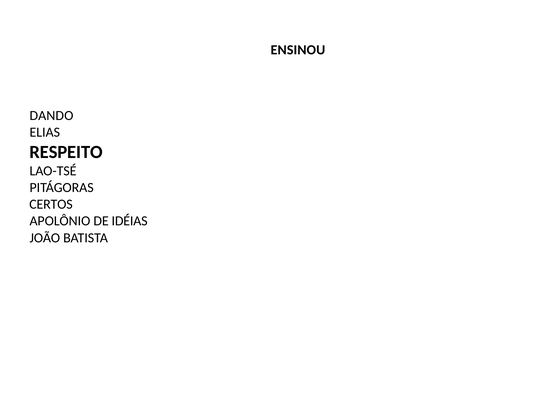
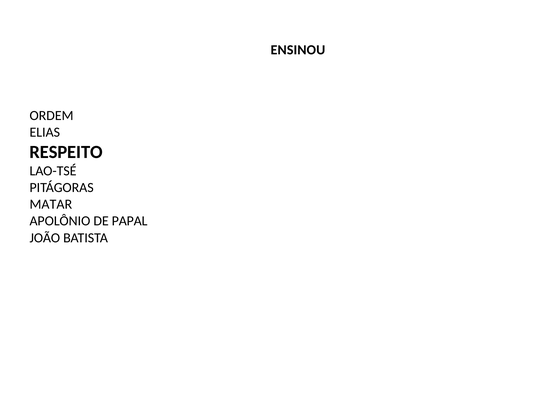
DANDO: DANDO -> ORDEM
CERTOS: CERTOS -> MATAR
IDÉIAS: IDÉIAS -> PAPAL
